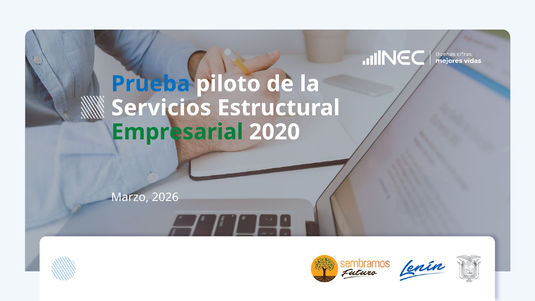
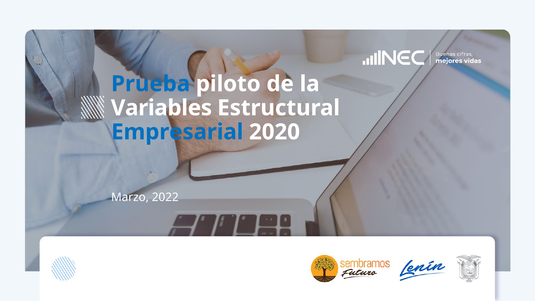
Servicios: Servicios -> Variables
Empresarial colour: green -> blue
2026: 2026 -> 2022
